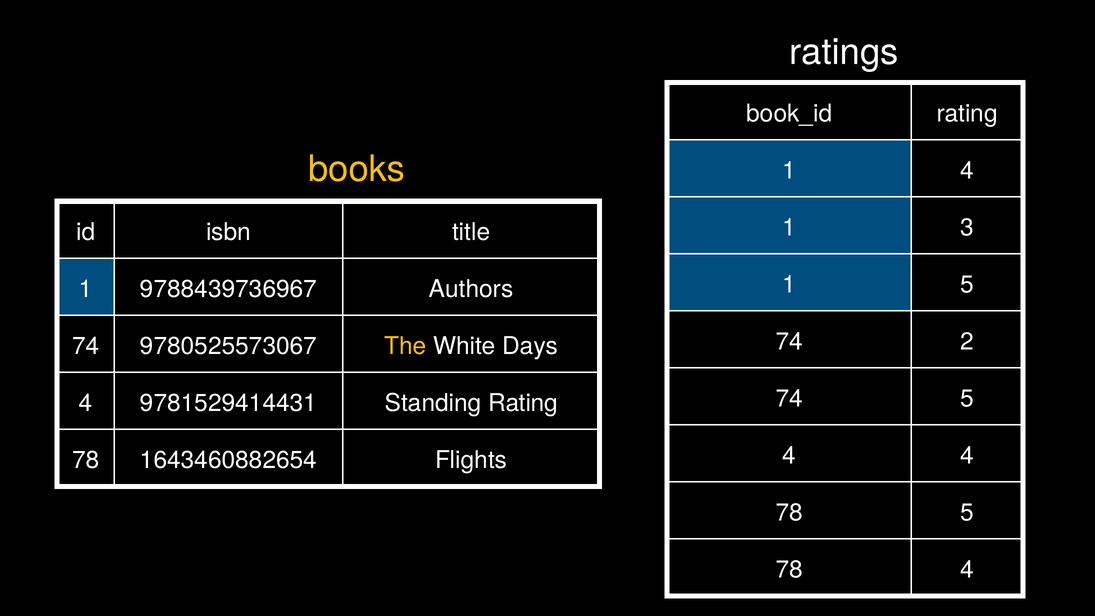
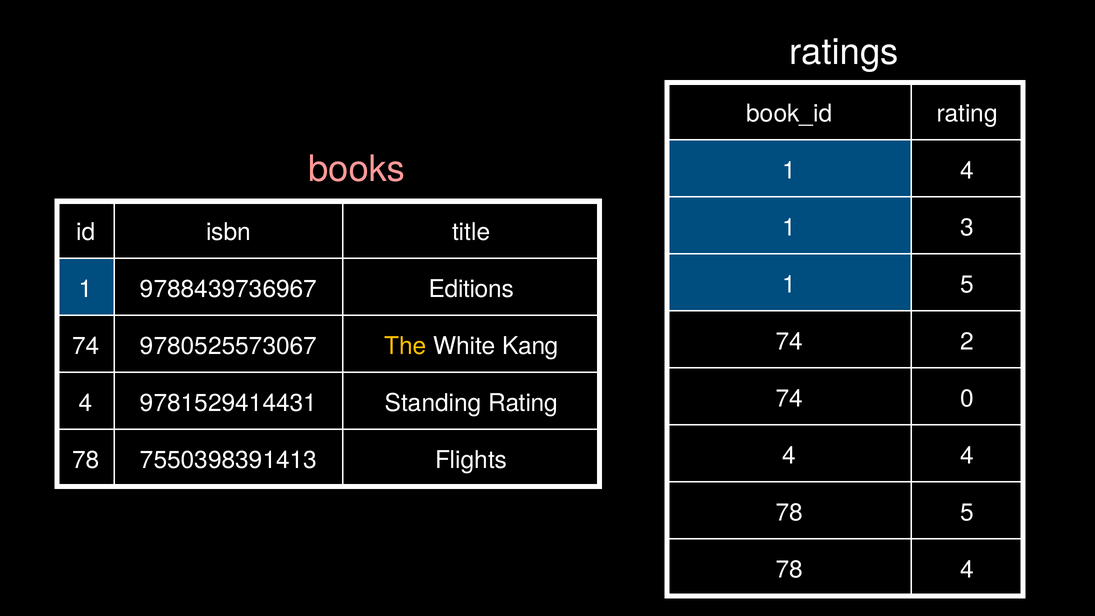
books colour: yellow -> pink
Authors: Authors -> Editions
Days: Days -> Kang
74 5: 5 -> 0
1643460882654: 1643460882654 -> 7550398391413
